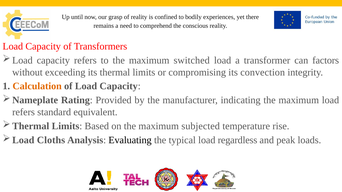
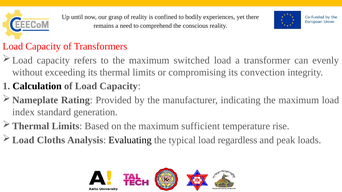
factors: factors -> evenly
Calculation colour: orange -> black
refers at (24, 112): refers -> index
equivalent: equivalent -> generation
subjected: subjected -> sufficient
